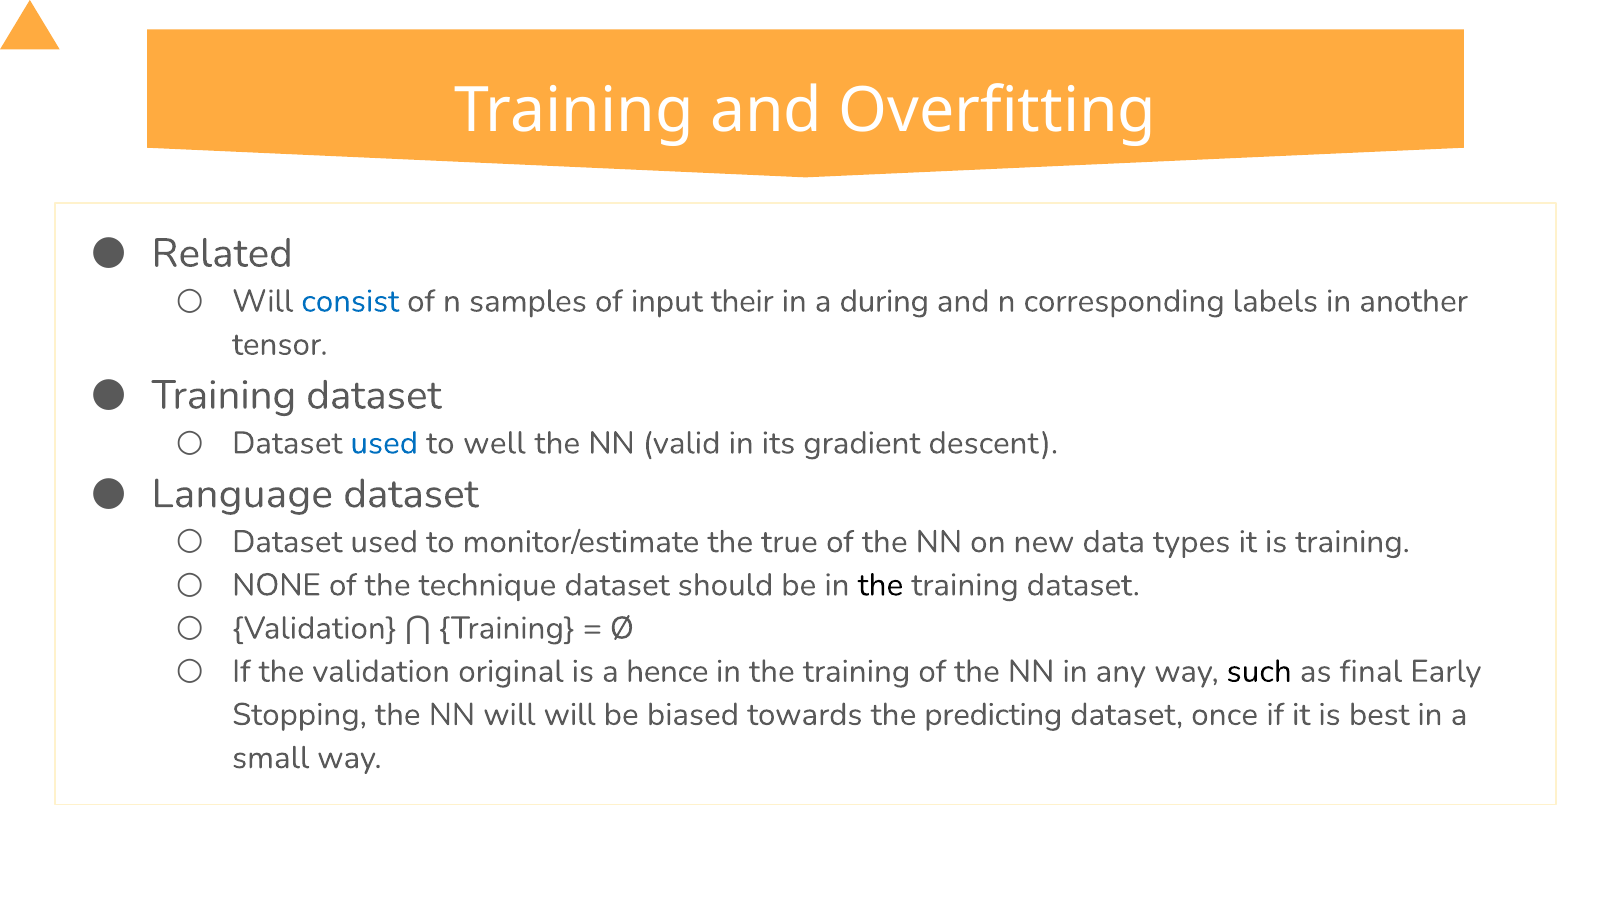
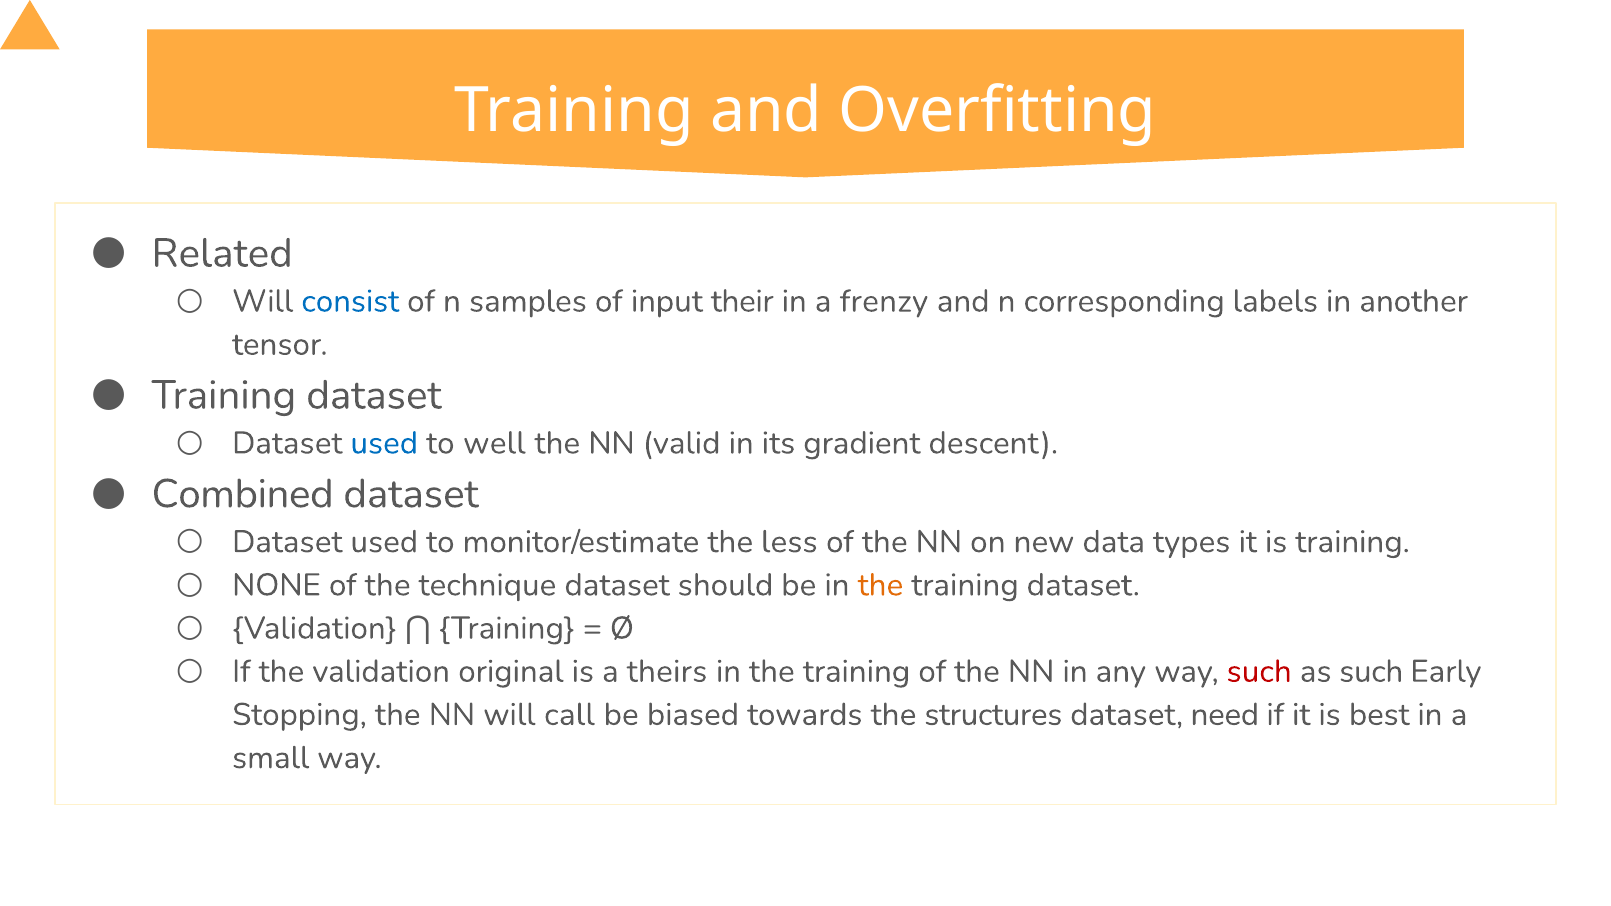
during: during -> frenzy
Language: Language -> Combined
true: true -> less
the at (880, 585) colour: black -> orange
hence: hence -> theirs
such at (1259, 672) colour: black -> red
as final: final -> such
will will: will -> call
predicting: predicting -> structures
once: once -> need
